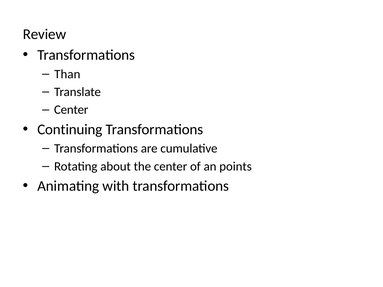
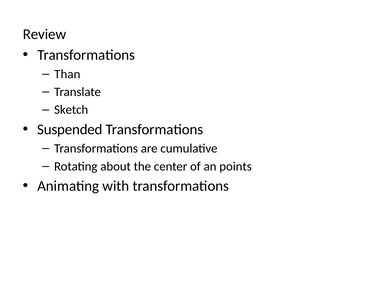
Center at (71, 110): Center -> Sketch
Continuing: Continuing -> Suspended
